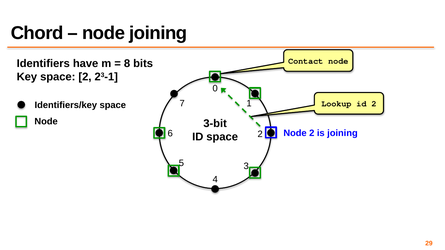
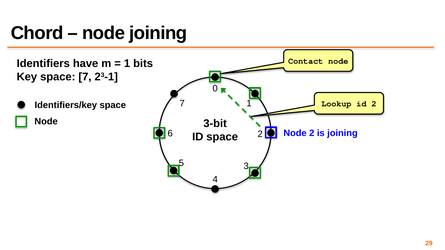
8 at (127, 64): 8 -> 1
space 2: 2 -> 7
